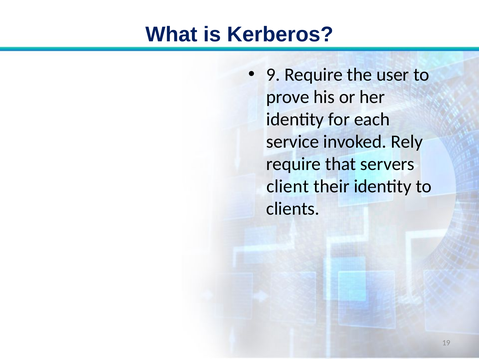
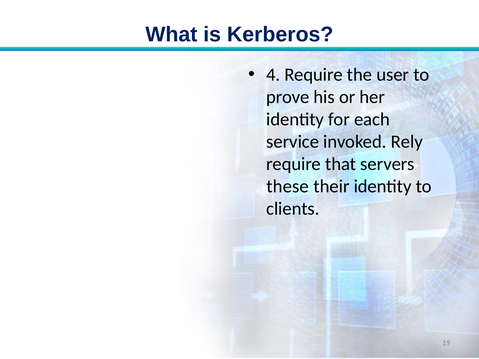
9: 9 -> 4
client: client -> these
